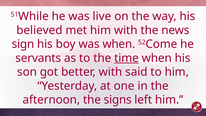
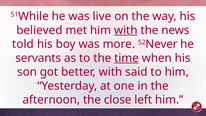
with at (126, 30) underline: none -> present
sign: sign -> told
was when: when -> more
Come: Come -> Never
signs: signs -> close
